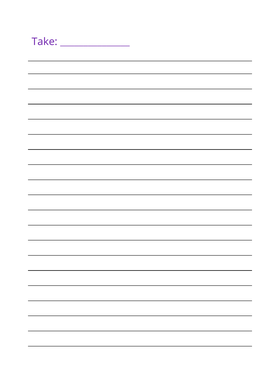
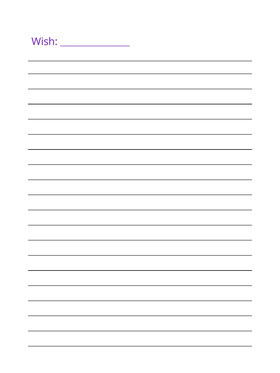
Take: Take -> Wish
